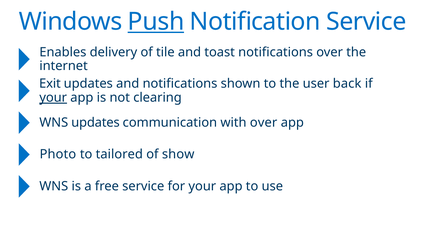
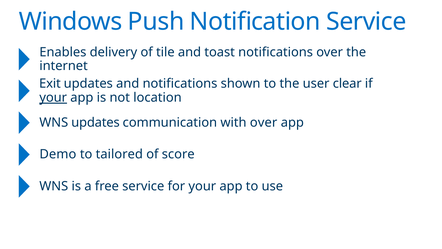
Push underline: present -> none
back: back -> clear
clearing: clearing -> location
Photo: Photo -> Demo
show: show -> score
